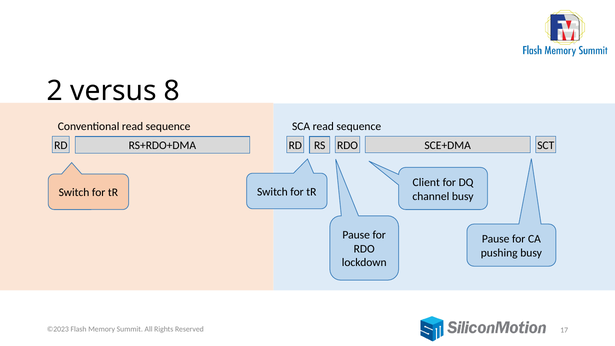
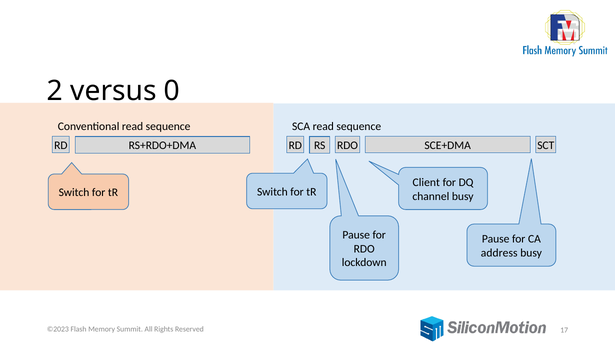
8: 8 -> 0
pushing: pushing -> address
